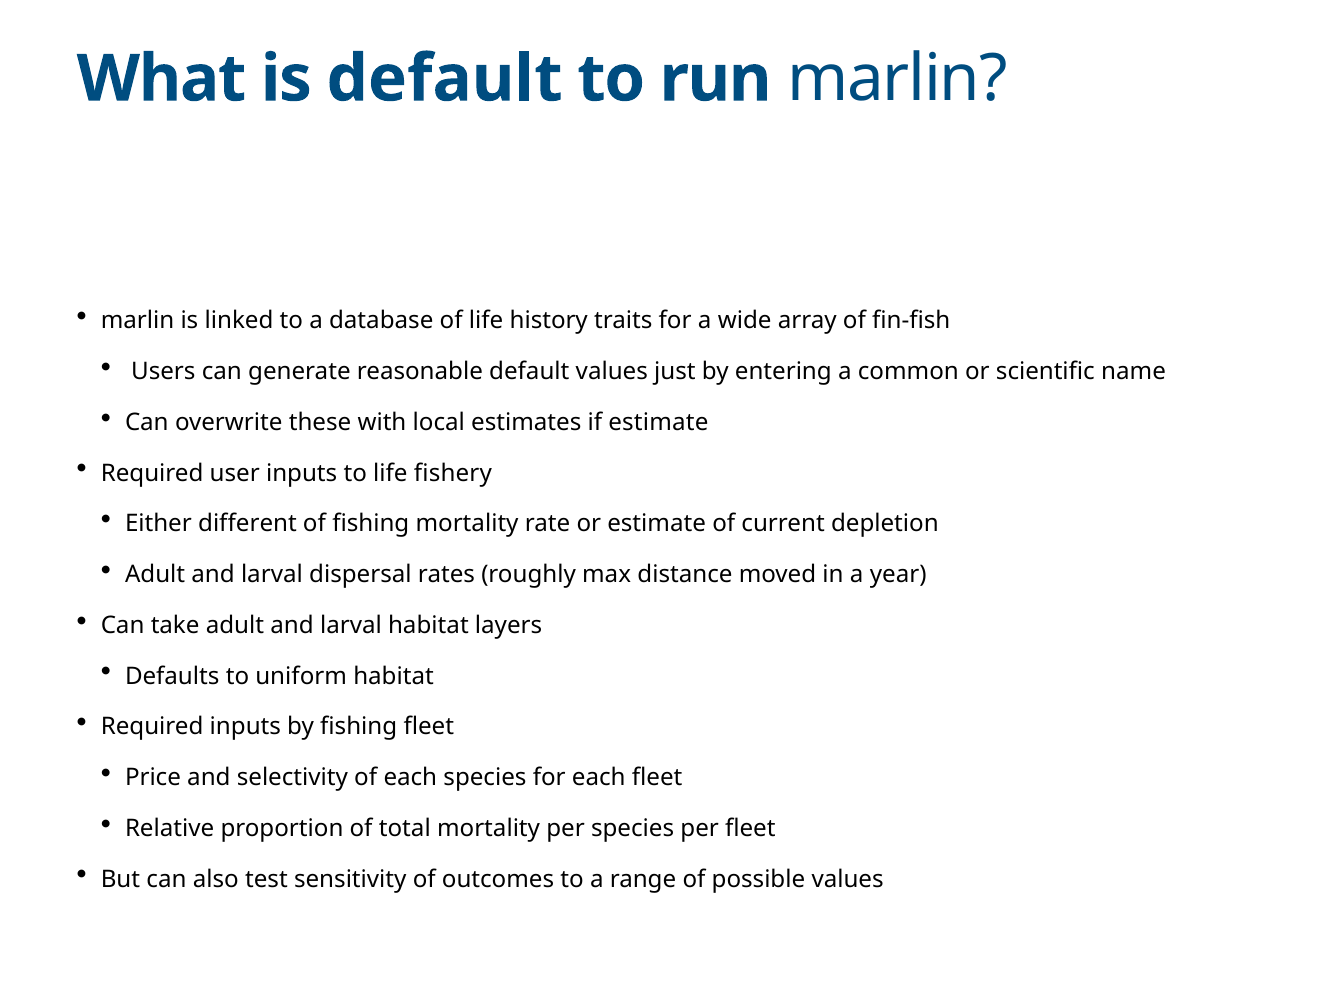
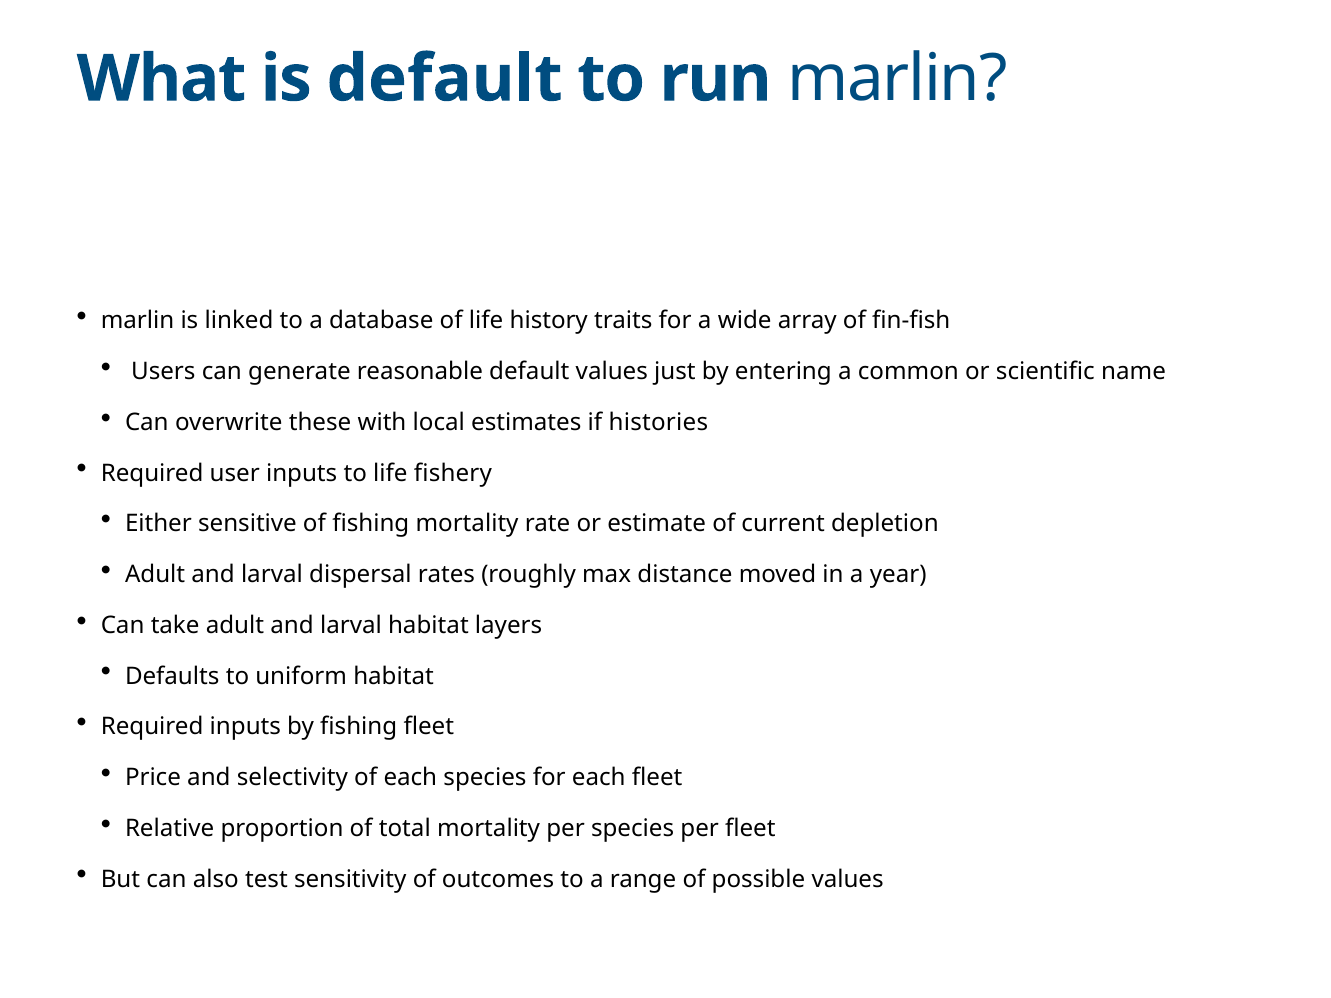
if estimate: estimate -> histories
different: different -> sensitive
